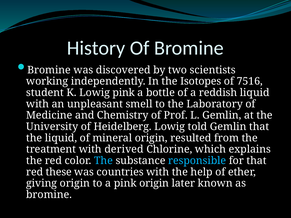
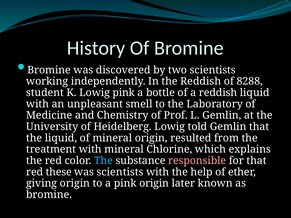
the Isotopes: Isotopes -> Reddish
7516: 7516 -> 8288
with derived: derived -> mineral
responsible colour: light blue -> pink
was countries: countries -> scientists
